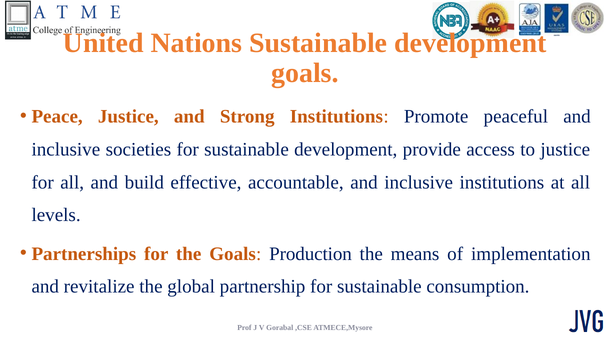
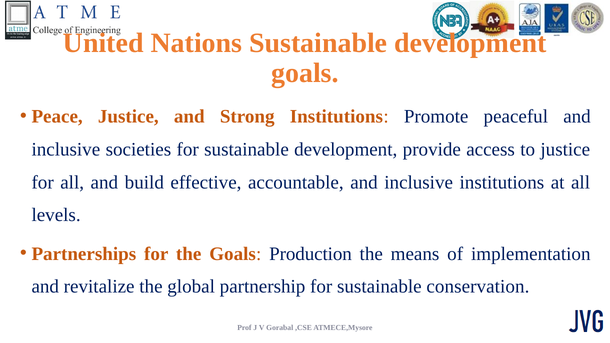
consumption: consumption -> conservation
